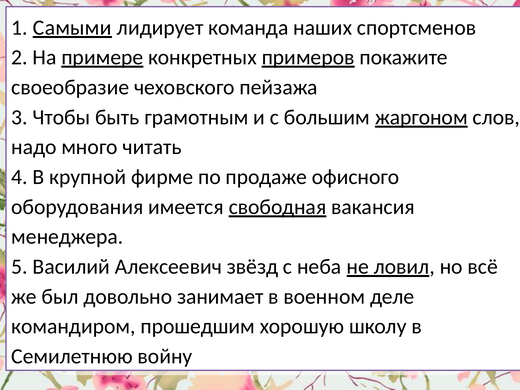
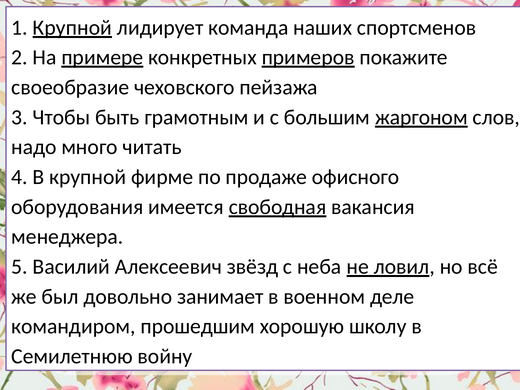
1 Самыми: Самыми -> Крупной
